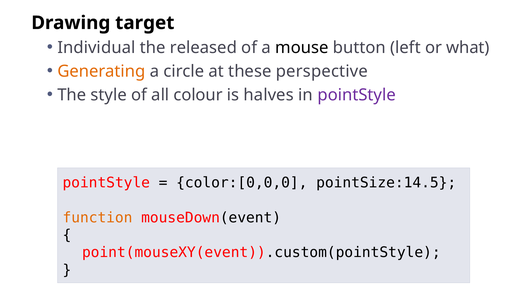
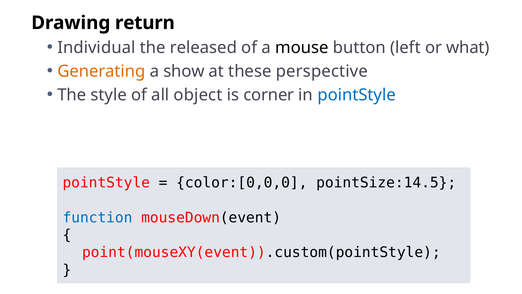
target: target -> return
circle: circle -> show
colour: colour -> object
halves: halves -> corner
pointStyle at (357, 95) colour: purple -> blue
function colour: orange -> blue
